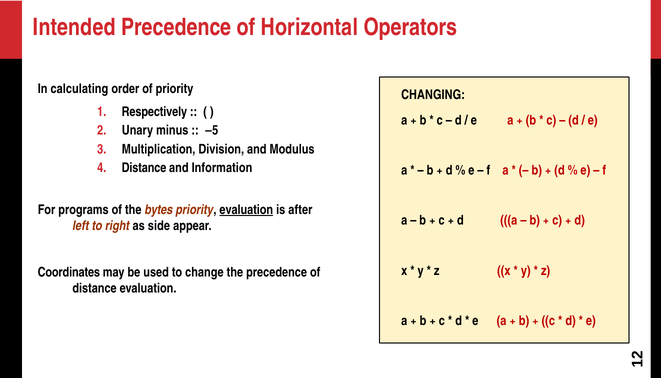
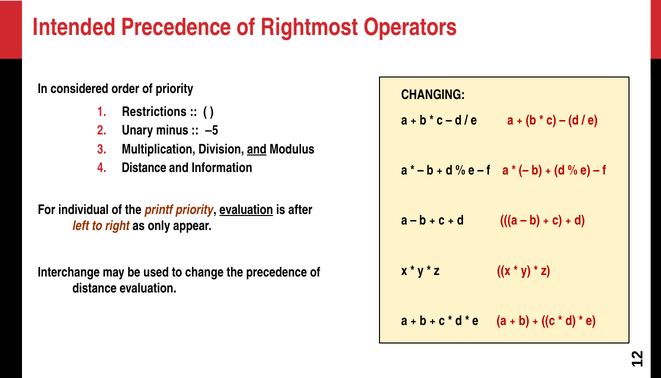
Horizontal: Horizontal -> Rightmost
calculating: calculating -> considered
Respectively: Respectively -> Restrictions
and at (257, 149) underline: none -> present
programs: programs -> individual
bytes: bytes -> printf
side: side -> only
Coordinates: Coordinates -> Interchange
